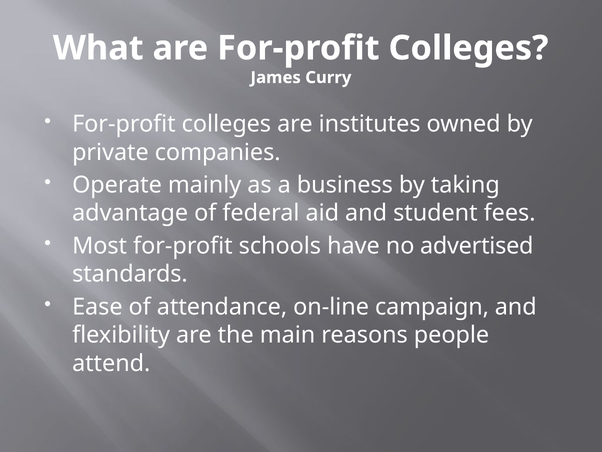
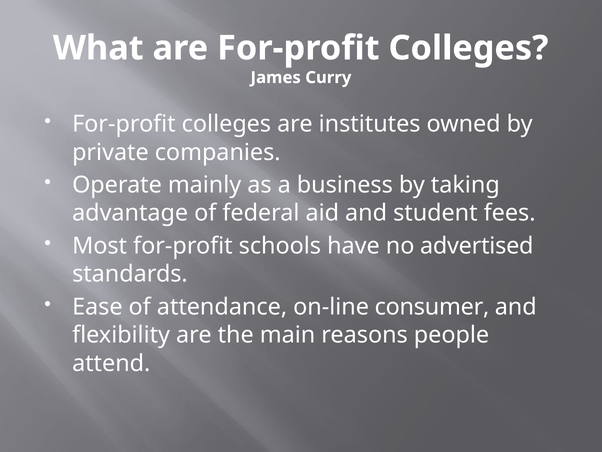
campaign: campaign -> consumer
